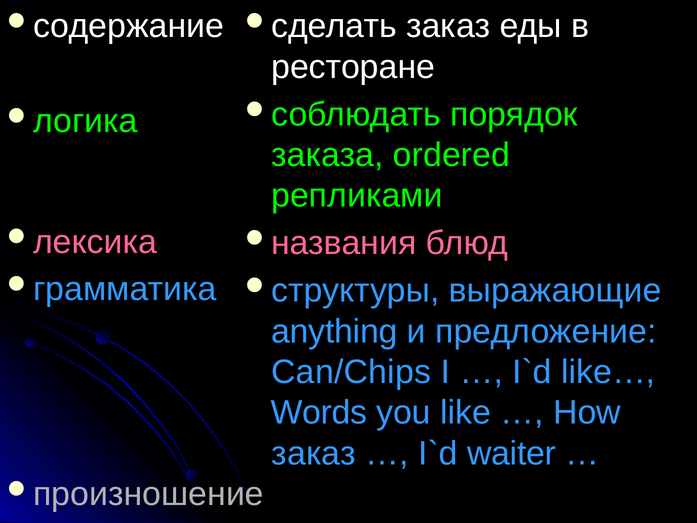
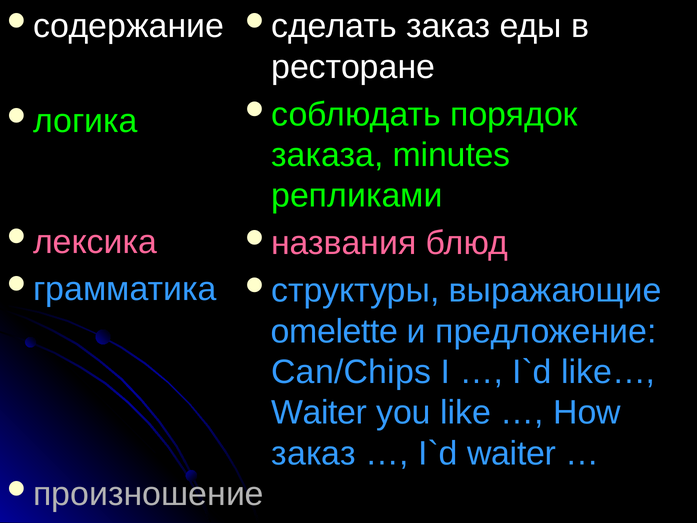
ordered: ordered -> minutes
anything: anything -> omelette
Words at (319, 413): Words -> Waiter
